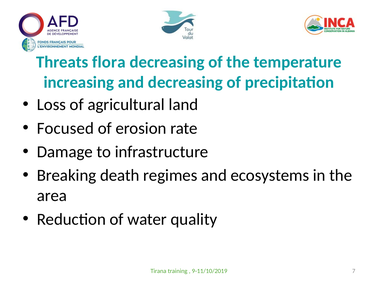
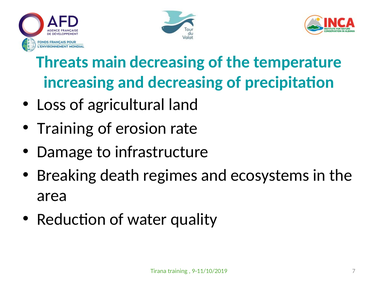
flora: flora -> main
Focused at (65, 128): Focused -> Training
